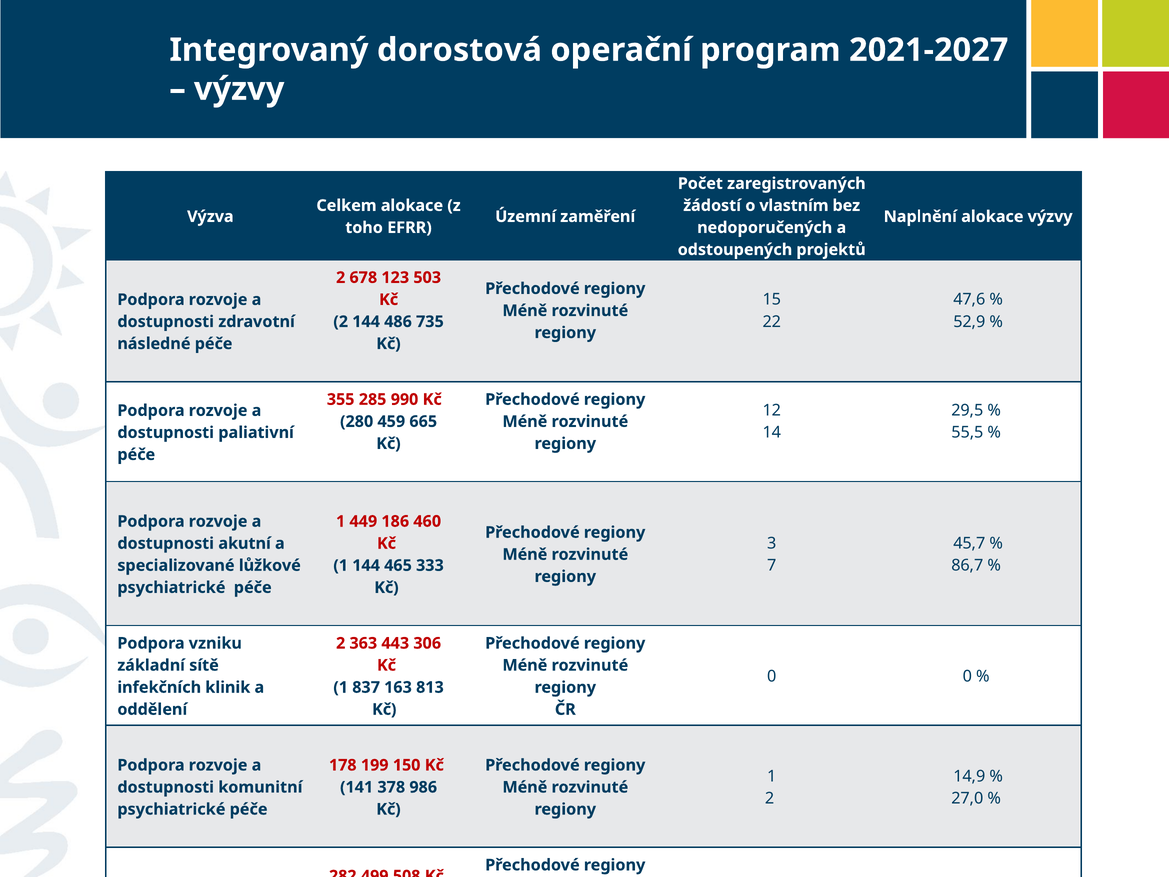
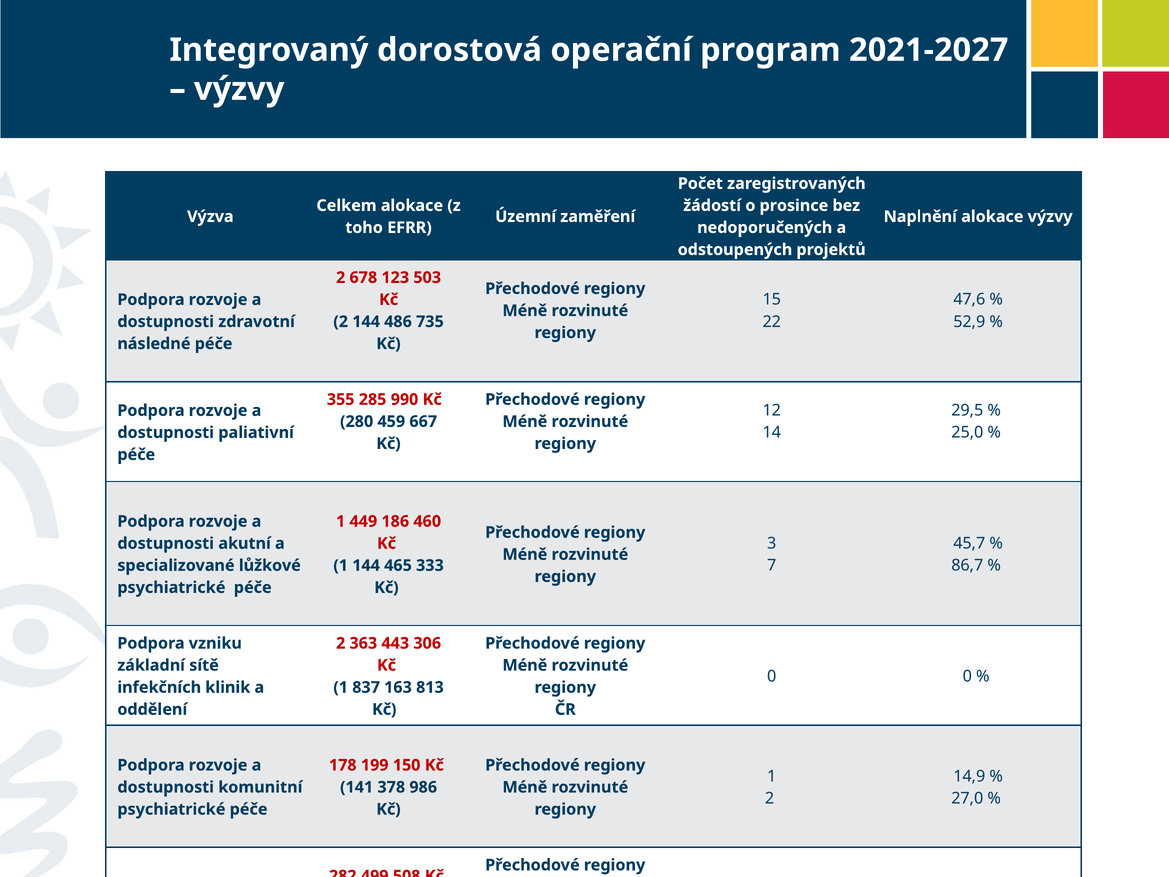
vlastním: vlastním -> prosince
665: 665 -> 667
55,5: 55,5 -> 25,0
